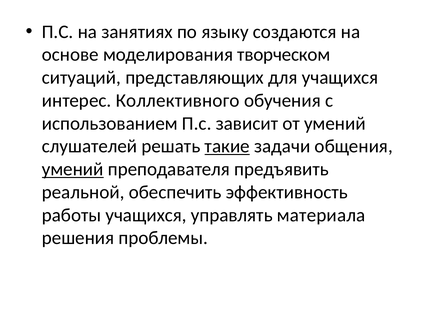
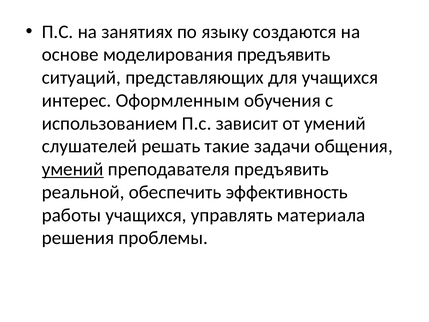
моделирования творческом: творческом -> предъявить
Коллективного: Коллективного -> Оформленным
такие underline: present -> none
